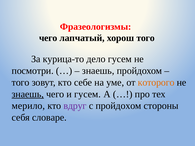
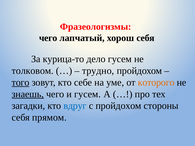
хорош того: того -> себя
посмотри: посмотри -> толковом
знаешь at (98, 71): знаешь -> трудно
того at (21, 83) underline: none -> present
мерило: мерило -> загадки
вдруг colour: purple -> blue
словаре: словаре -> прямом
